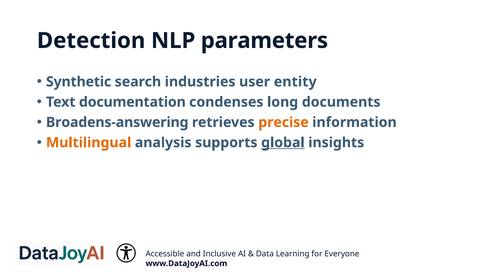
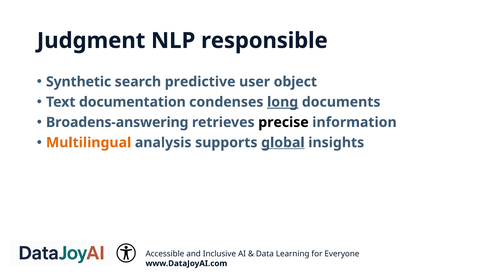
Detection: Detection -> Judgment
parameters: parameters -> responsible
industries: industries -> predictive
entity: entity -> object
long underline: none -> present
precise colour: orange -> black
